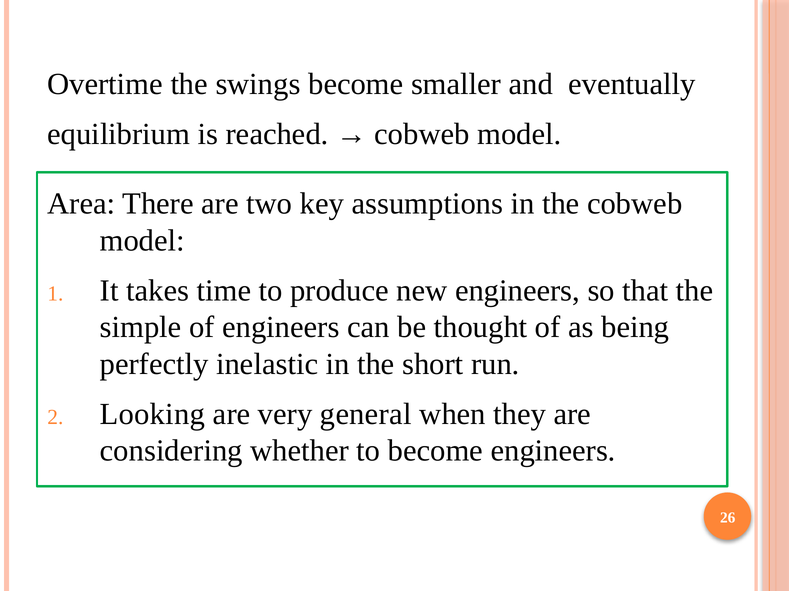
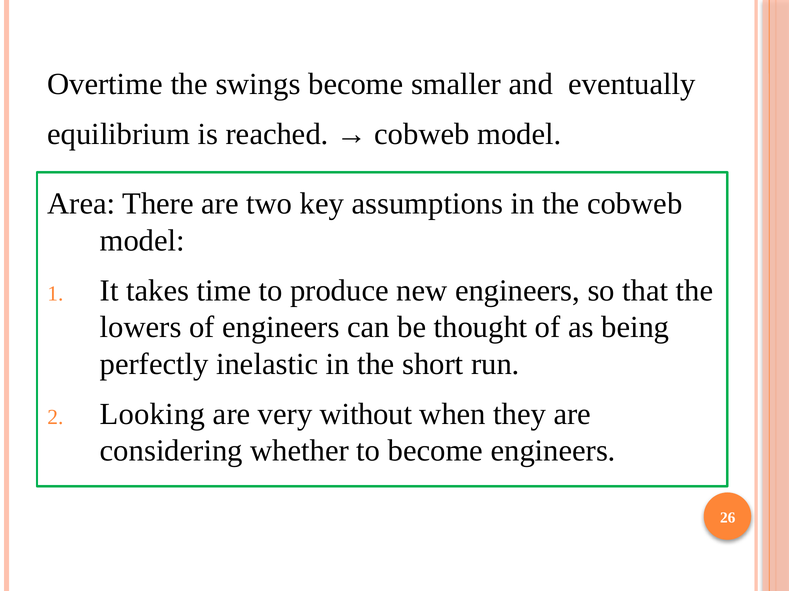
simple: simple -> lowers
general: general -> without
